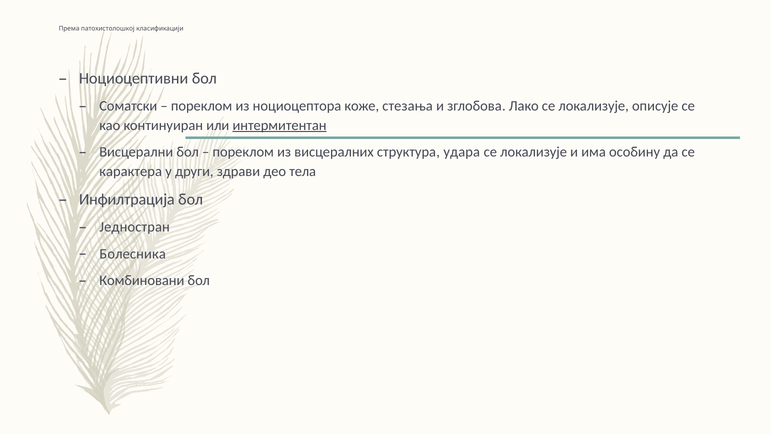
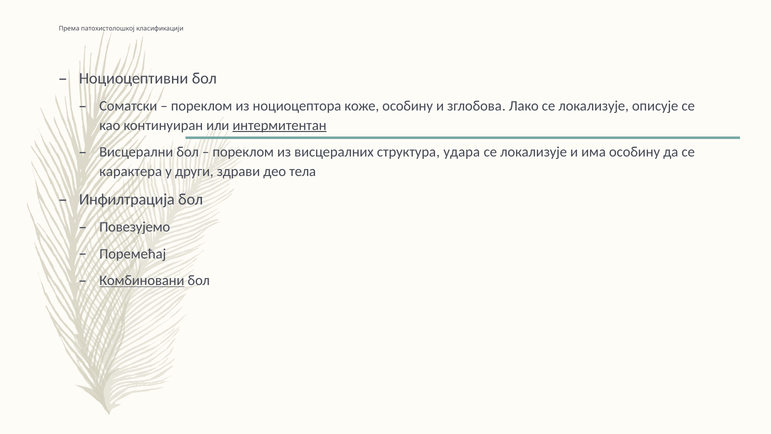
коже стезања: стезања -> особину
Једностран: Једностран -> Повезујемо
Болесника: Болесника -> Поремећај
Комбиновани underline: none -> present
